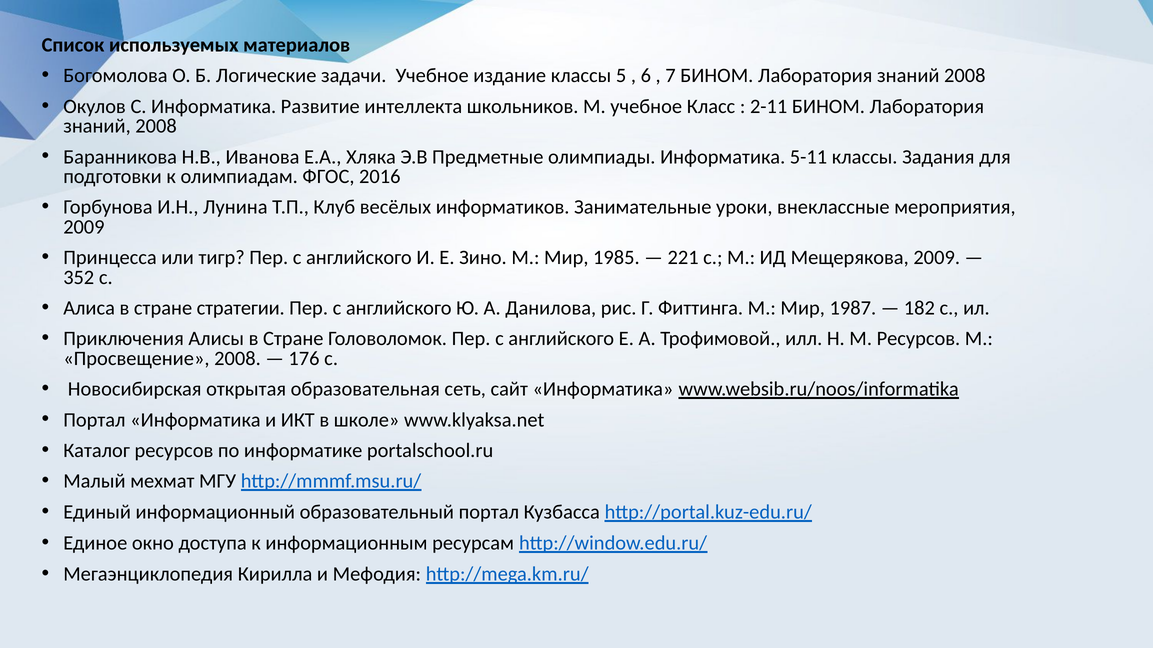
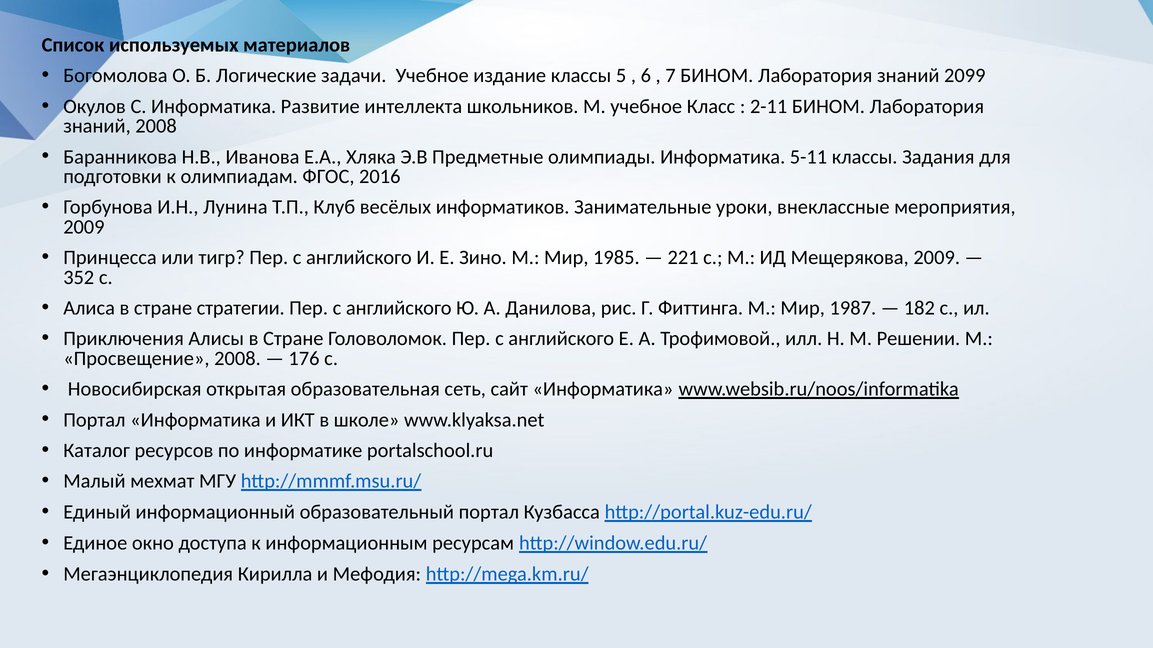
2008 at (965, 76): 2008 -> 2099
М Ресурсов: Ресурсов -> Решении
